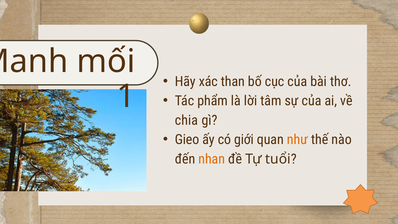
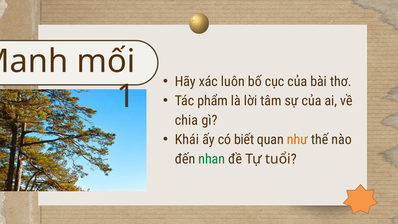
than: than -> luôn
Gieo: Gieo -> Khái
giới: giới -> biết
nhan colour: orange -> green
